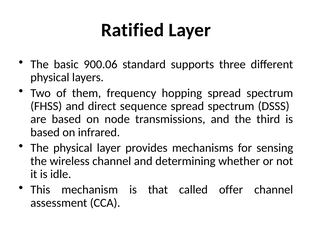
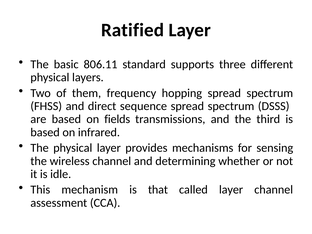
900.06: 900.06 -> 806.11
node: node -> fields
called offer: offer -> layer
